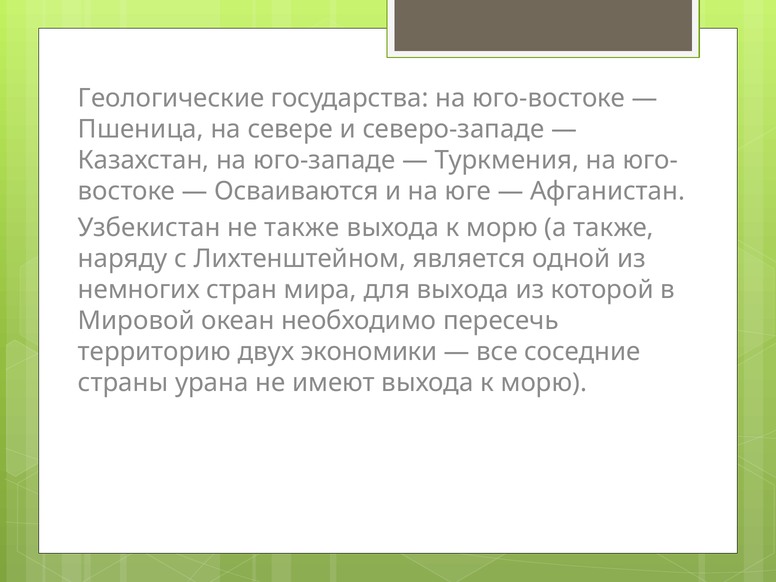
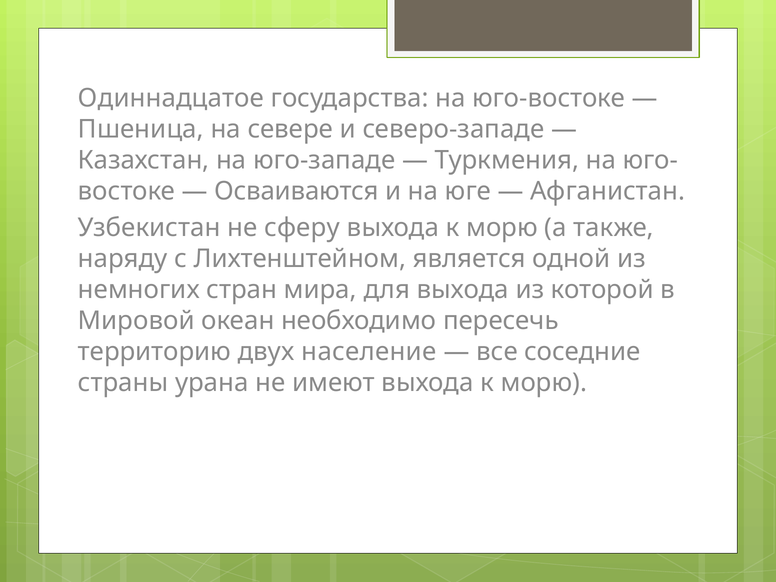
Геологические: Геологические -> Одиннадцатое
не также: также -> сферу
экономики: экономики -> население
